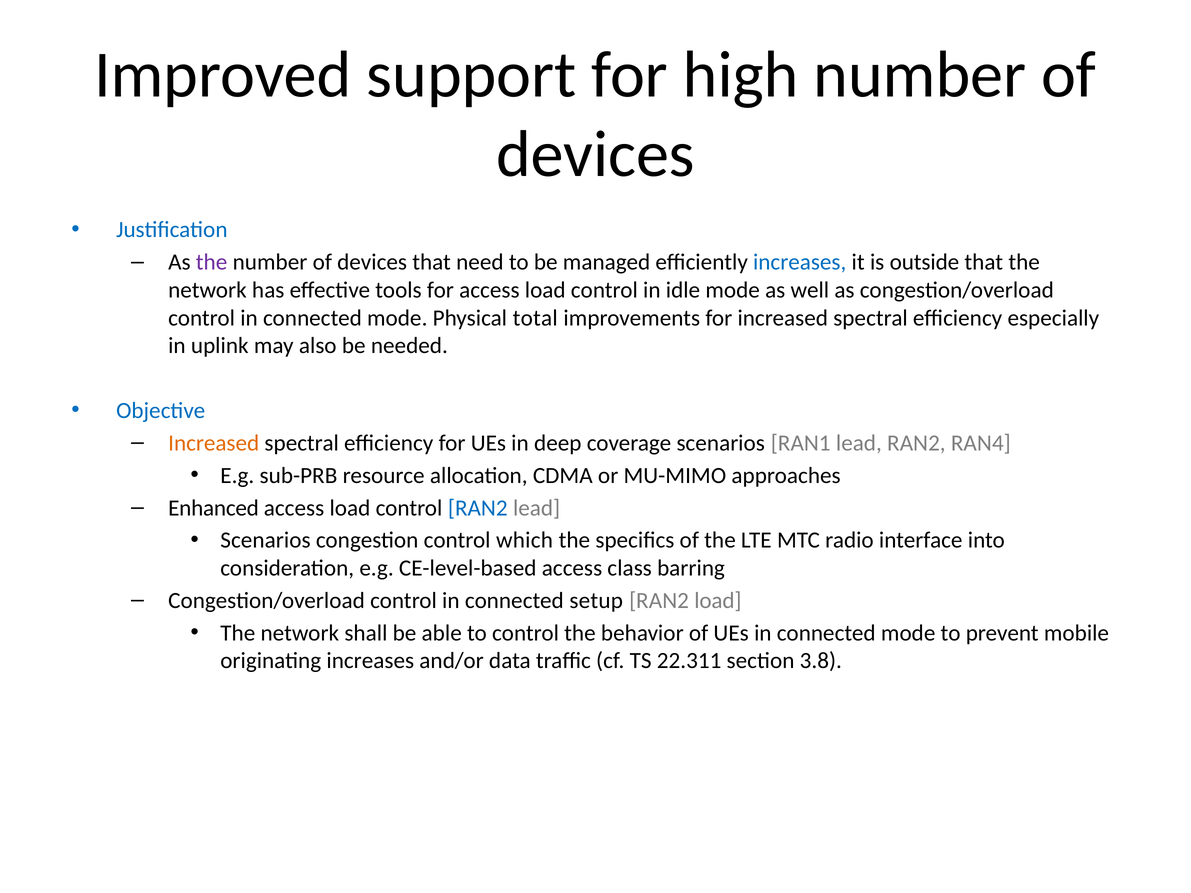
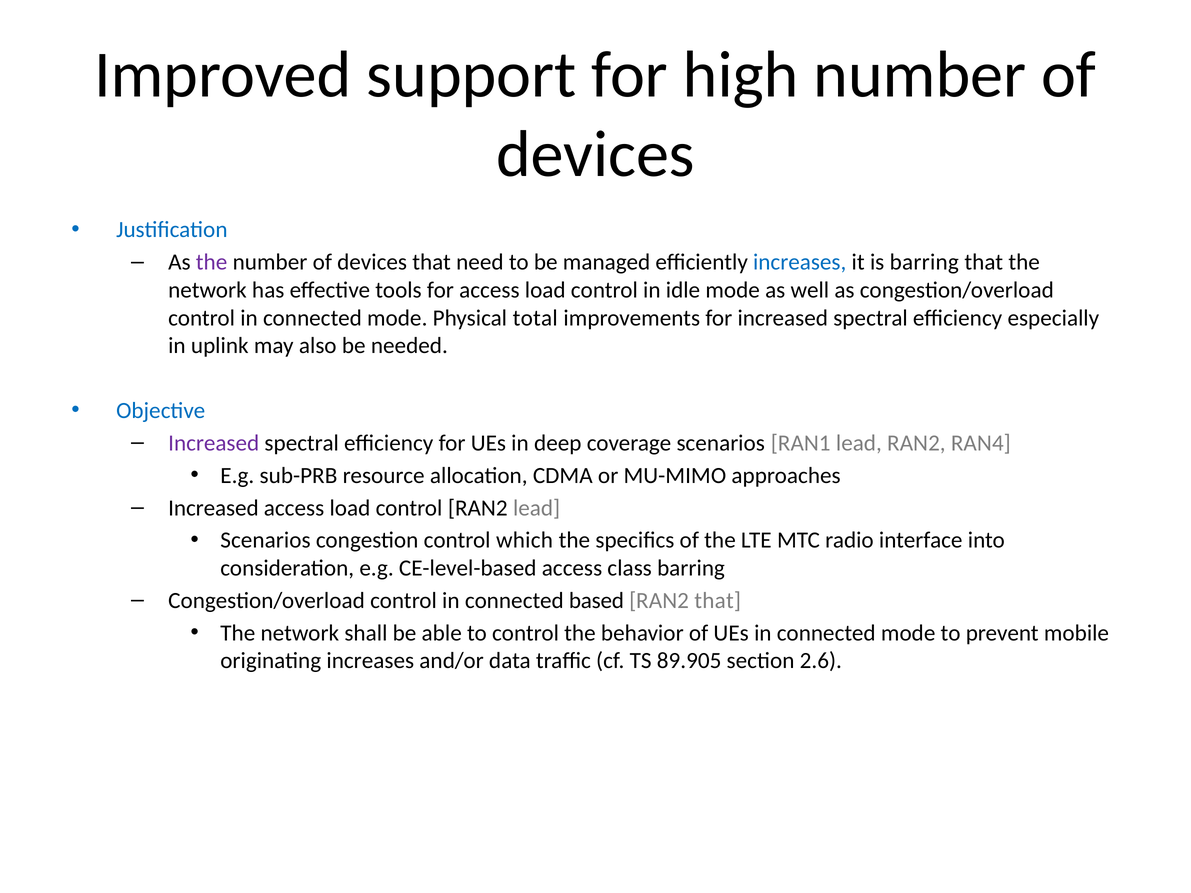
is outside: outside -> barring
Increased at (214, 443) colour: orange -> purple
Enhanced at (214, 508): Enhanced -> Increased
RAN2 at (478, 508) colour: blue -> black
setup: setup -> based
RAN2 load: load -> that
22.311: 22.311 -> 89.905
3.8: 3.8 -> 2.6
